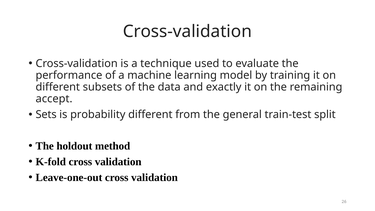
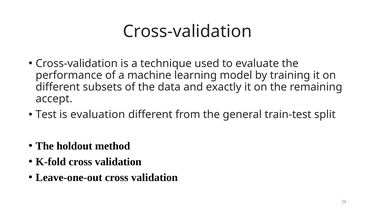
Sets: Sets -> Test
probability: probability -> evaluation
